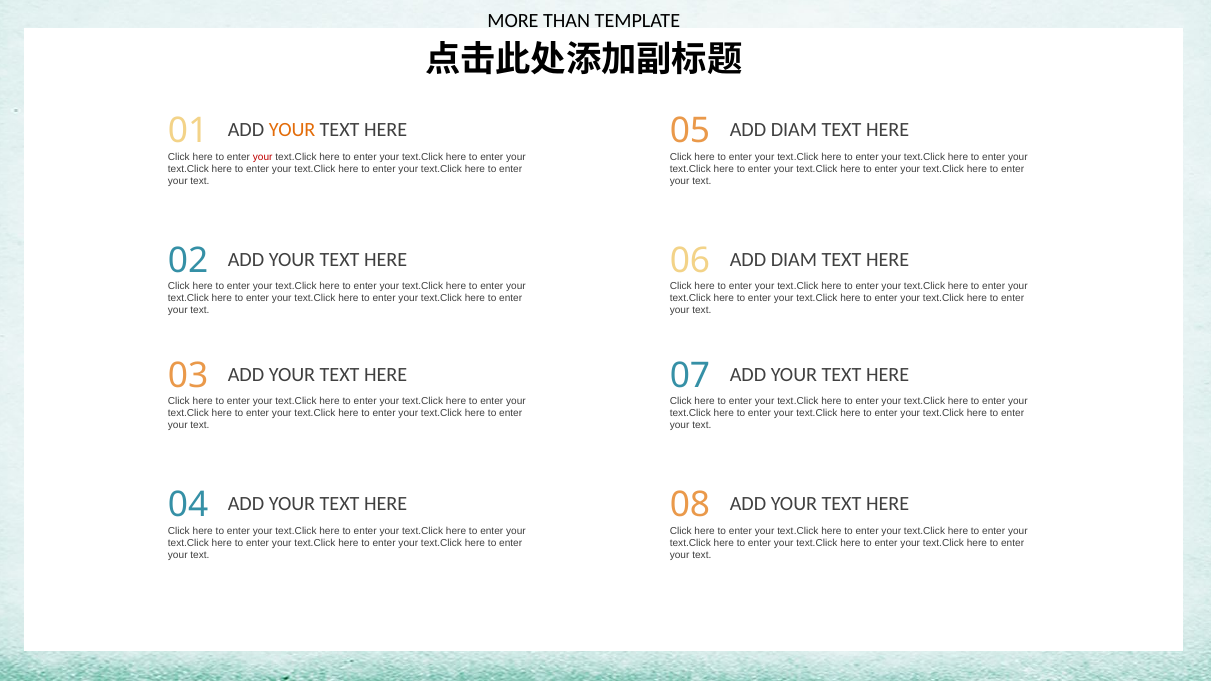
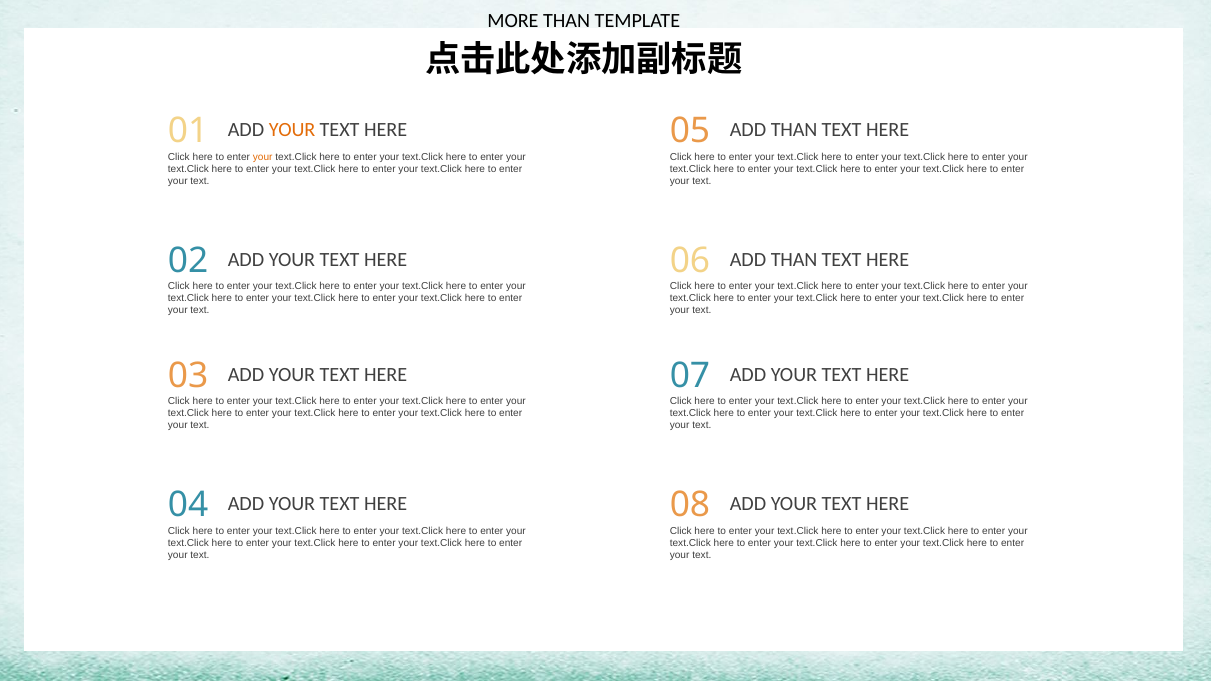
DIAM at (794, 130): DIAM -> THAN
your at (263, 157) colour: red -> orange
DIAM at (794, 260): DIAM -> THAN
